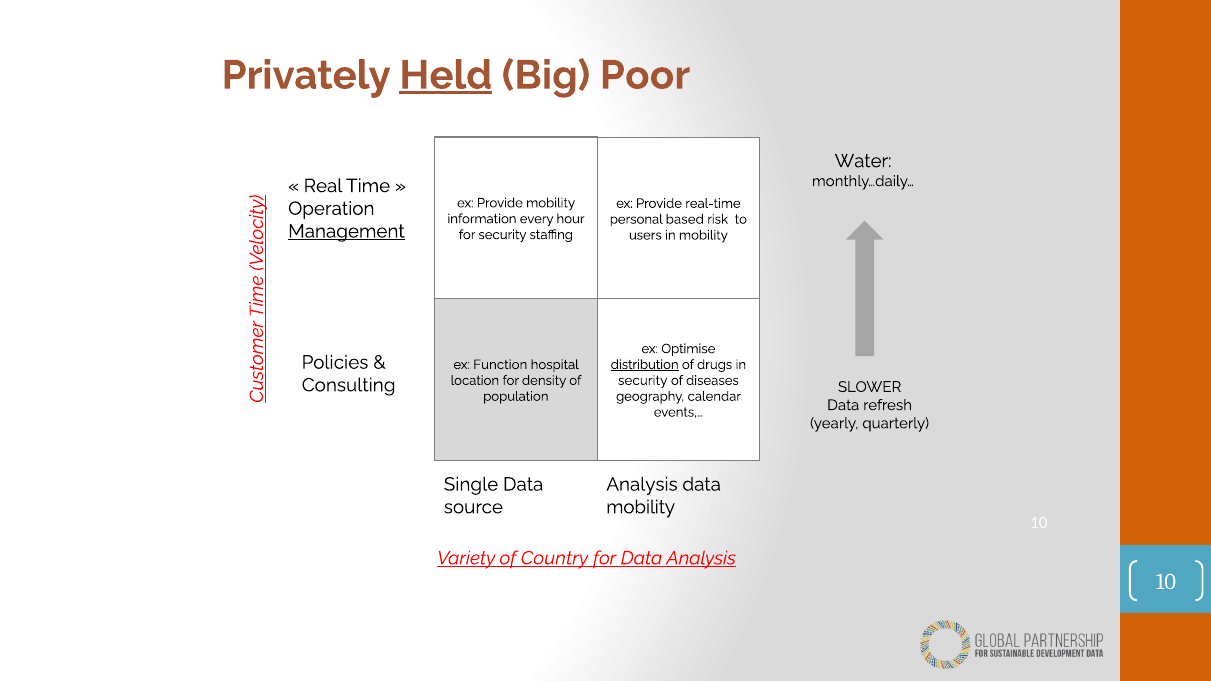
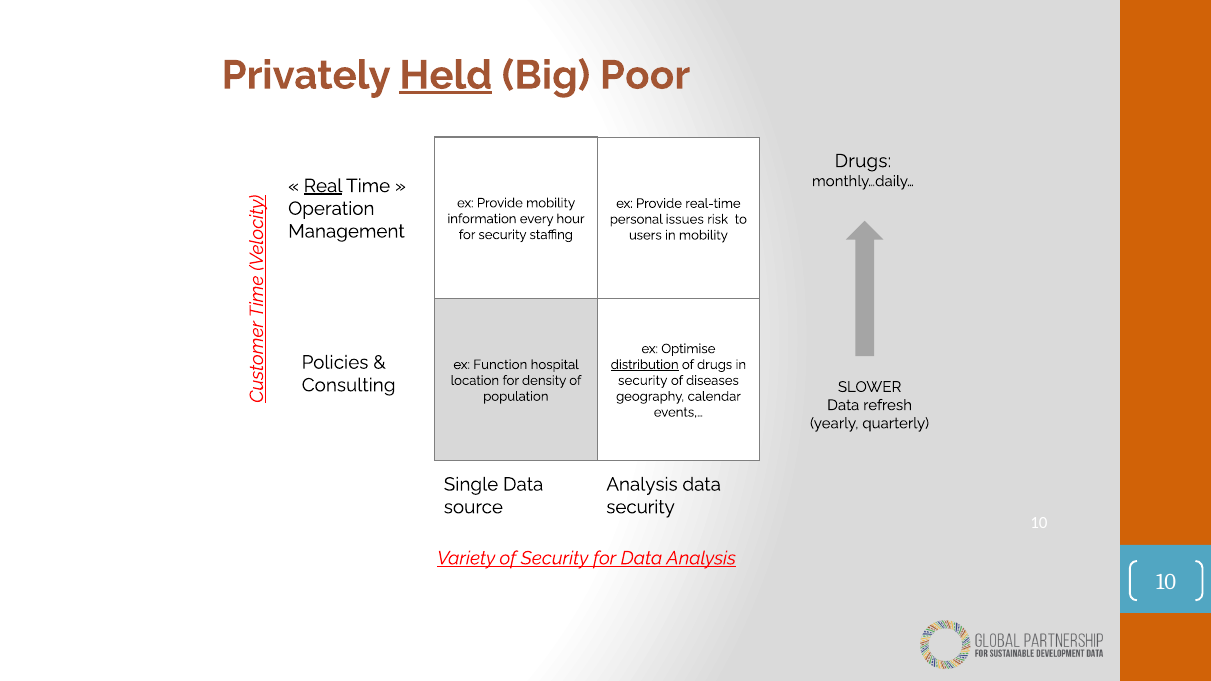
Water at (863, 161): Water -> Drugs
Real underline: none -> present
based: based -> issues
Management underline: present -> none
mobility at (641, 507): mobility -> security
of Country: Country -> Security
